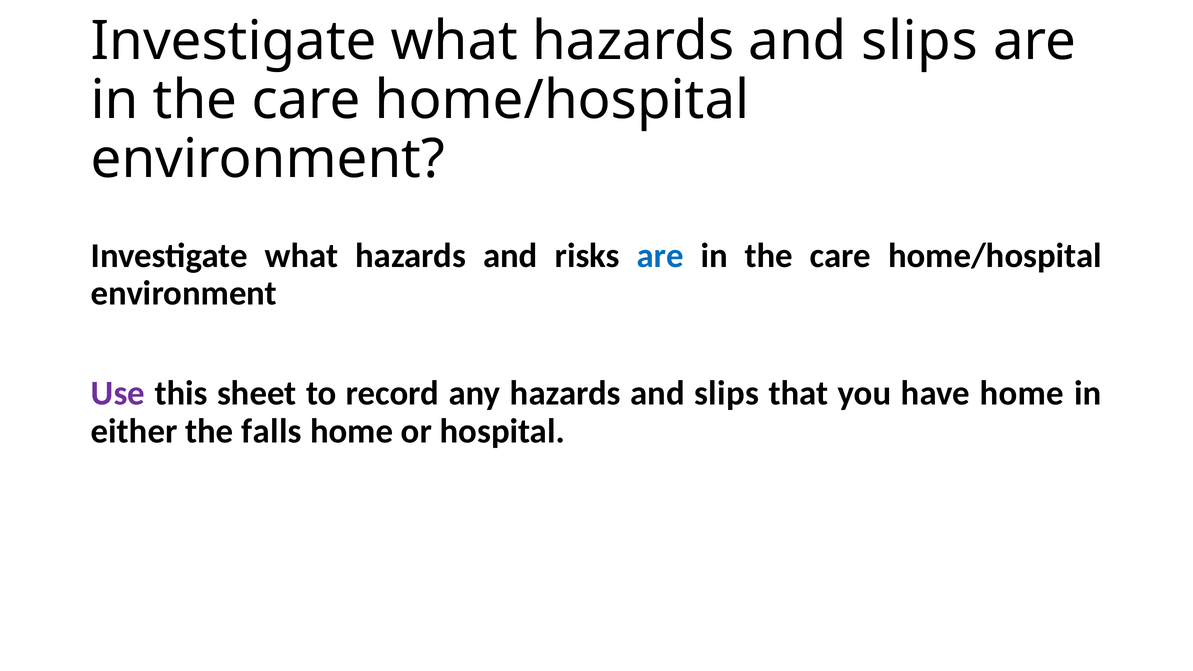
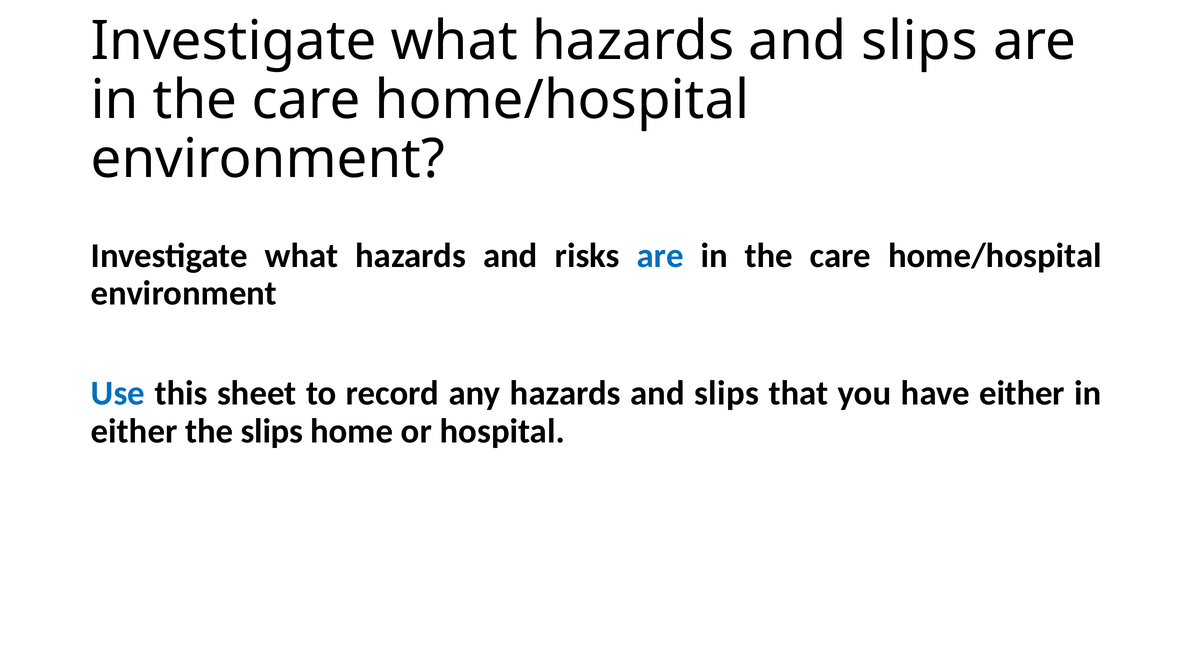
Use colour: purple -> blue
have home: home -> either
the falls: falls -> slips
